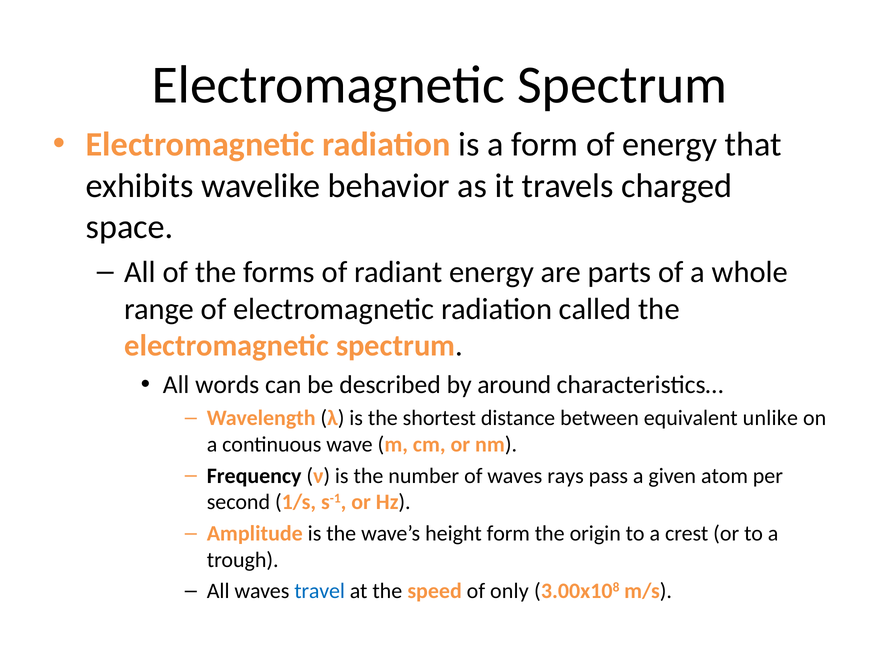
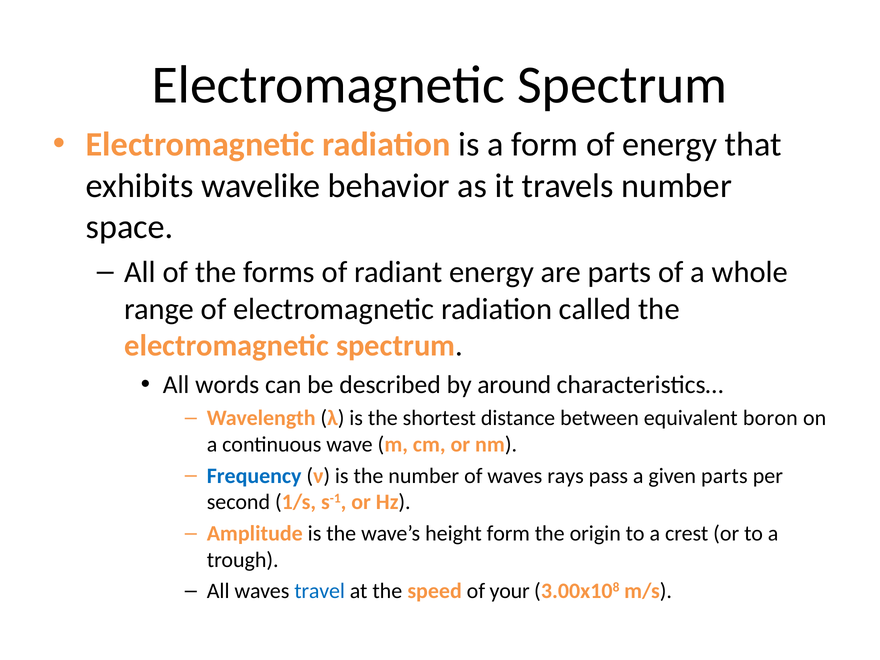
travels charged: charged -> number
unlike: unlike -> boron
Frequency colour: black -> blue
given atom: atom -> parts
only: only -> your
